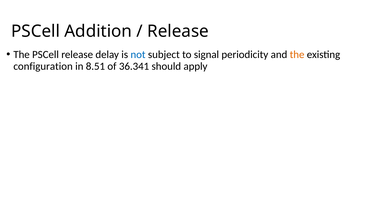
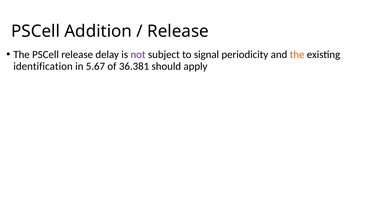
not colour: blue -> purple
configuration: configuration -> identification
8.51: 8.51 -> 5.67
36.341: 36.341 -> 36.381
